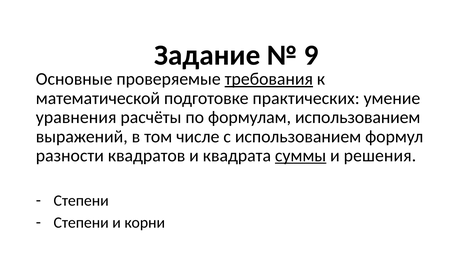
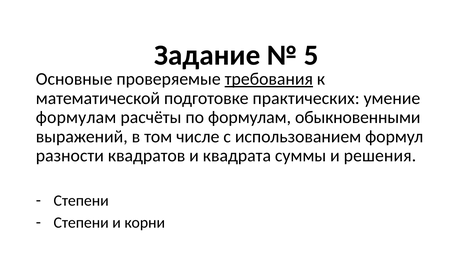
9: 9 -> 5
уравнения at (76, 117): уравнения -> формулам
формулам использованием: использованием -> обыкновенными
суммы underline: present -> none
